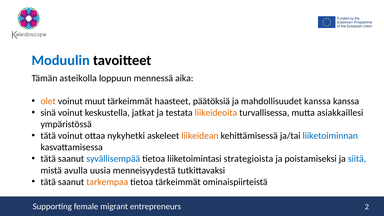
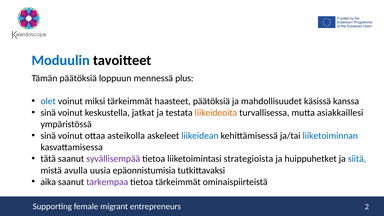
Tämän asteikolla: asteikolla -> päätöksiä
aika: aika -> plus
olet colour: orange -> blue
muut: muut -> miksi
mahdollisuudet kanssa: kanssa -> käsissä
tätä at (48, 136): tätä -> sinä
nykyhetki: nykyhetki -> asteikolla
liikeidean colour: orange -> blue
syvällisempää colour: blue -> purple
poistamiseksi: poistamiseksi -> huippuhetket
menneisyydestä: menneisyydestä -> epäonnistumisia
tätä at (48, 182): tätä -> aika
tarkempaa colour: orange -> purple
